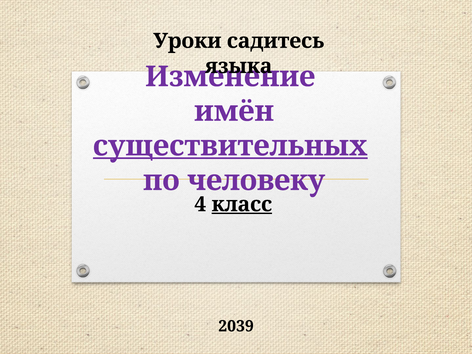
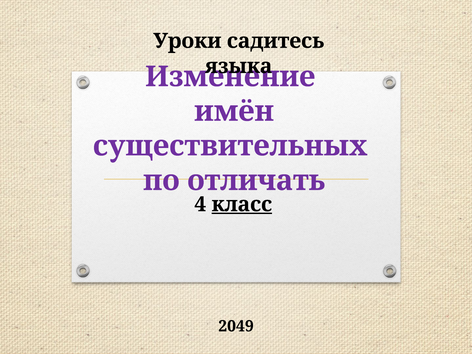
существительных underline: present -> none
человеку: человеку -> отличать
2039: 2039 -> 2049
